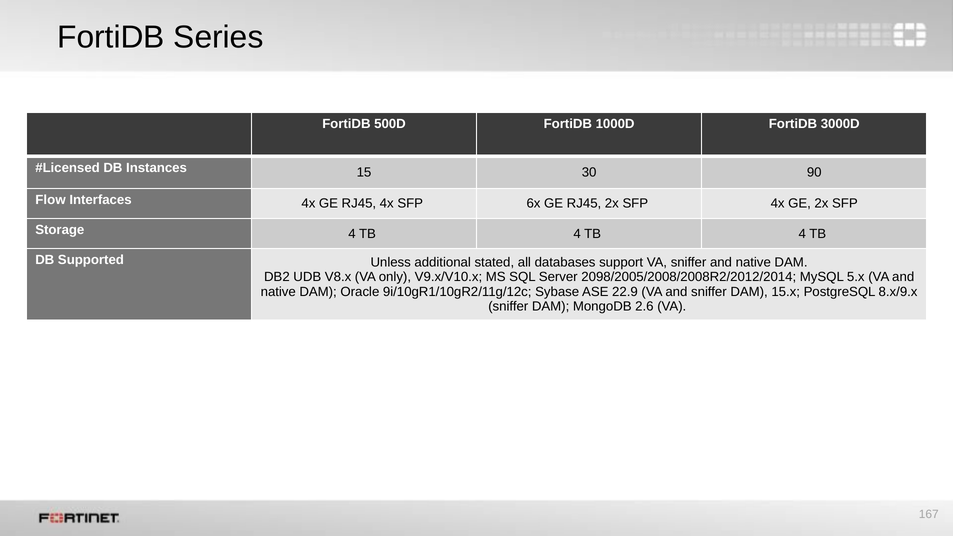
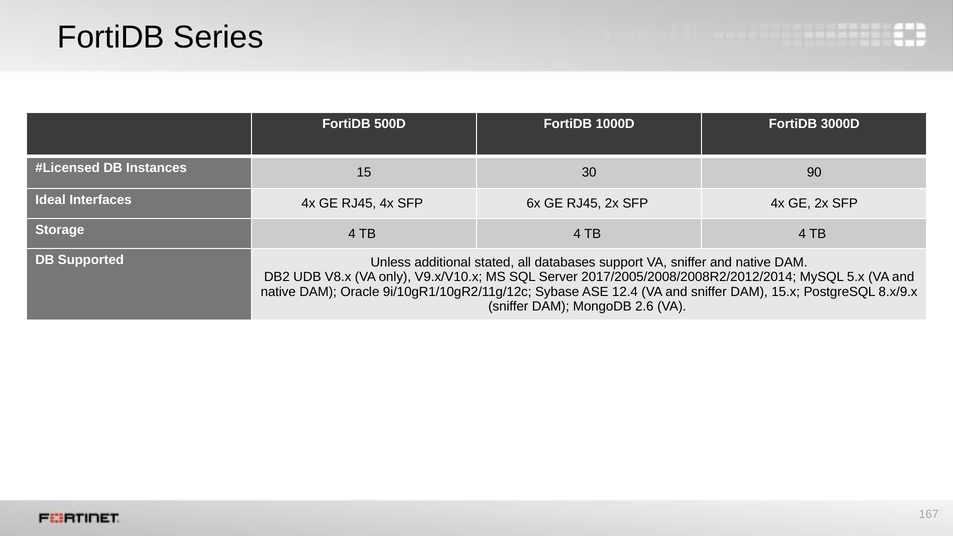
Flow: Flow -> Ideal
2098/2005/2008/2008R2/2012/2014: 2098/2005/2008/2008R2/2012/2014 -> 2017/2005/2008/2008R2/2012/2014
22.9: 22.9 -> 12.4
